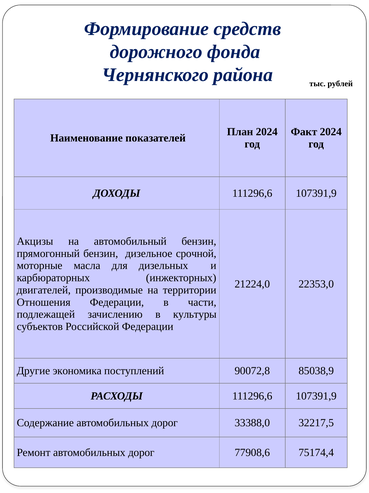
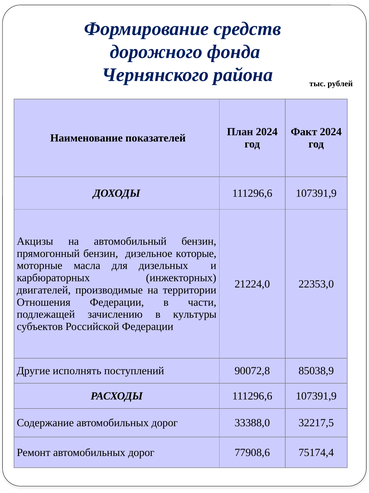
срочной: срочной -> которые
экономика: экономика -> исполнять
